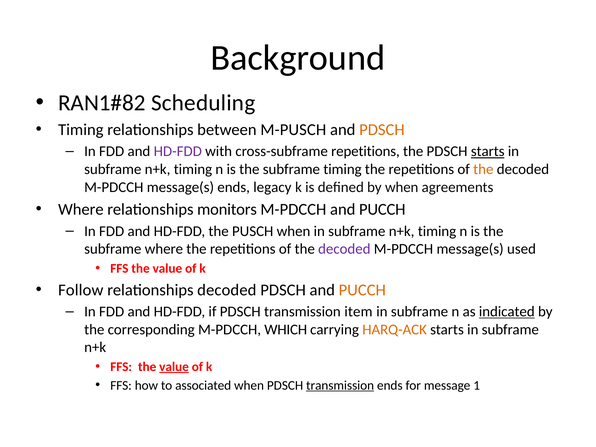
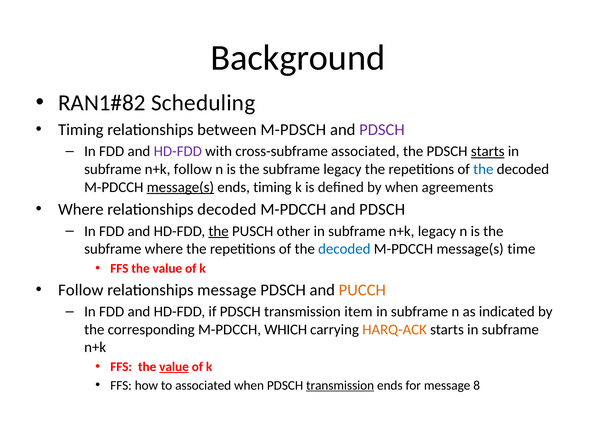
M-PUSCH: M-PUSCH -> M-PDSCH
PDSCH at (382, 130) colour: orange -> purple
cross-subframe repetitions: repetitions -> associated
timing at (193, 169): timing -> follow
subframe timing: timing -> legacy
the at (483, 169) colour: orange -> blue
message(s at (180, 187) underline: none -> present
ends legacy: legacy -> timing
relationships monitors: monitors -> decoded
M-PDCCH and PUCCH: PUCCH -> PDSCH
the at (219, 231) underline: none -> present
PUSCH when: when -> other
timing at (437, 231): timing -> legacy
decoded at (344, 249) colour: purple -> blue
used: used -> time
relationships decoded: decoded -> message
indicated underline: present -> none
1: 1 -> 8
